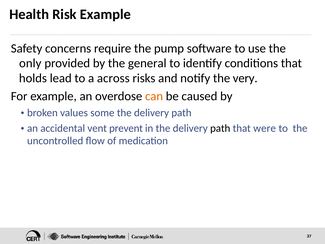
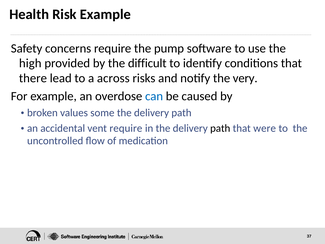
only: only -> high
general: general -> difficult
holds: holds -> there
can colour: orange -> blue
vent prevent: prevent -> require
